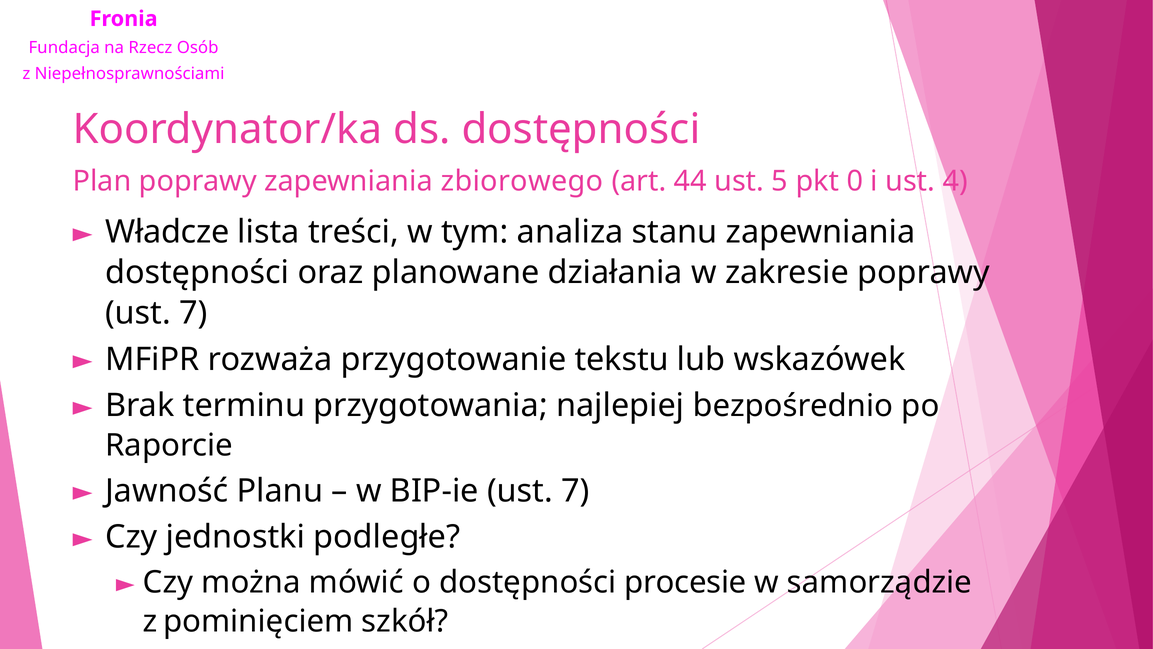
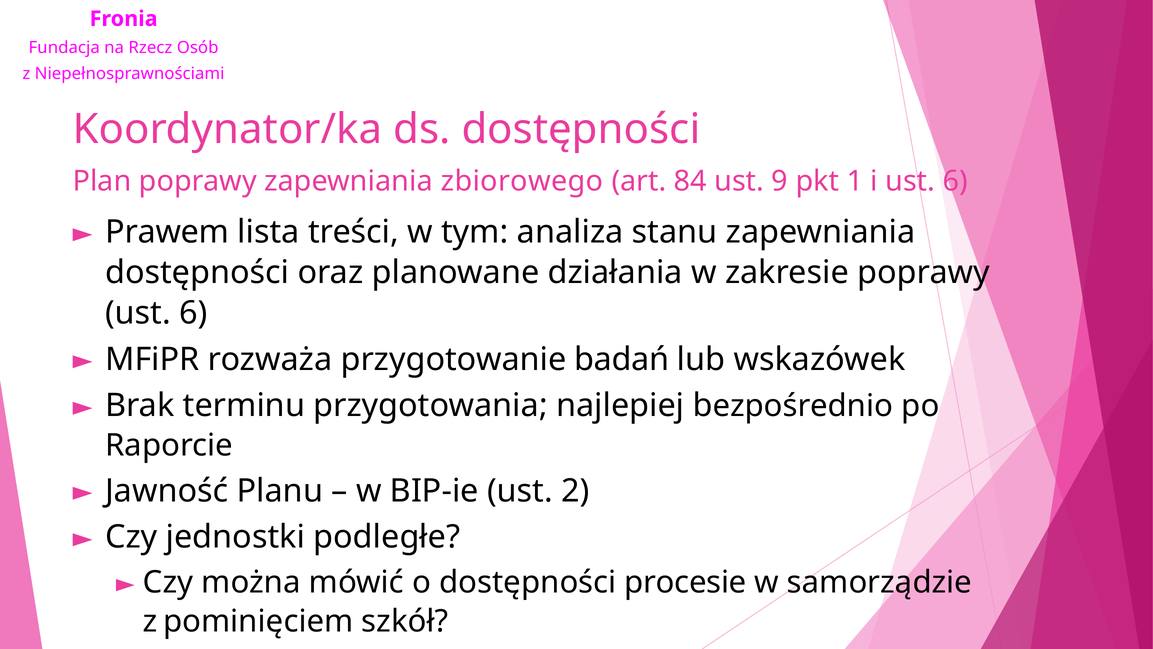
44: 44 -> 84
5: 5 -> 9
0: 0 -> 1
i ust 4: 4 -> 6
Władcze: Władcze -> Prawem
7 at (193, 313): 7 -> 6
tekstu: tekstu -> badań
BIP-ie ust 7: 7 -> 2
